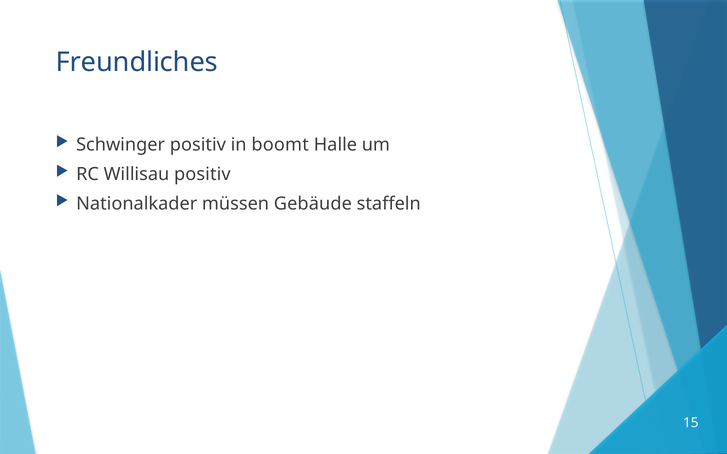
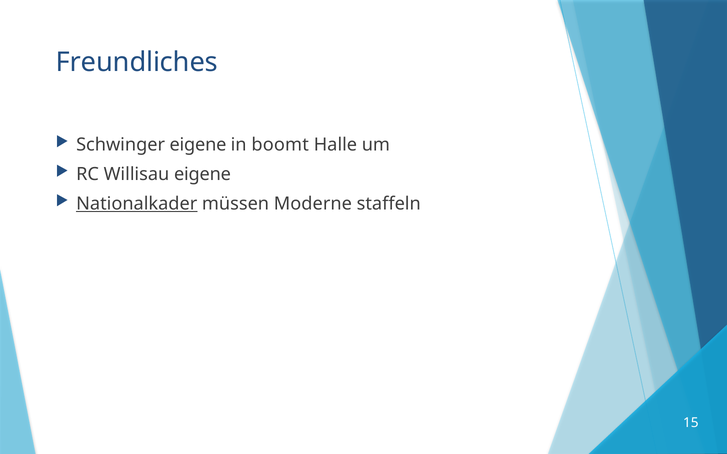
Schwinger positiv: positiv -> eigene
Willisau positiv: positiv -> eigene
Nationalkader underline: none -> present
Gebäude: Gebäude -> Moderne
